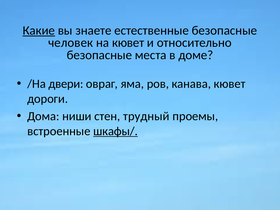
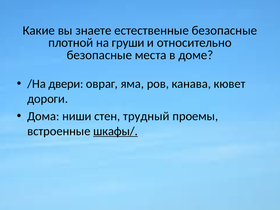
Какие underline: present -> none
человек: человек -> плотной
на кювет: кювет -> груши
